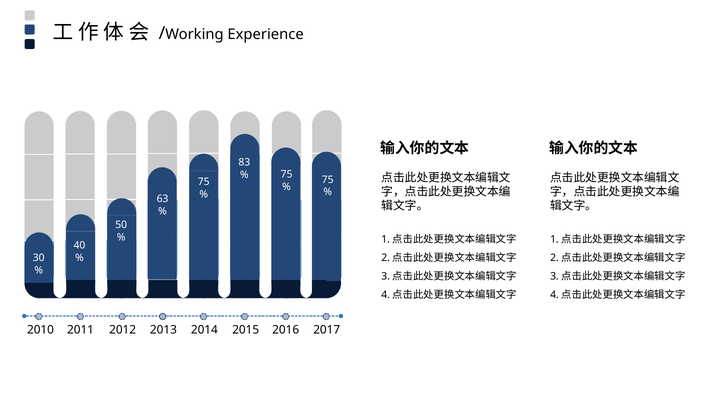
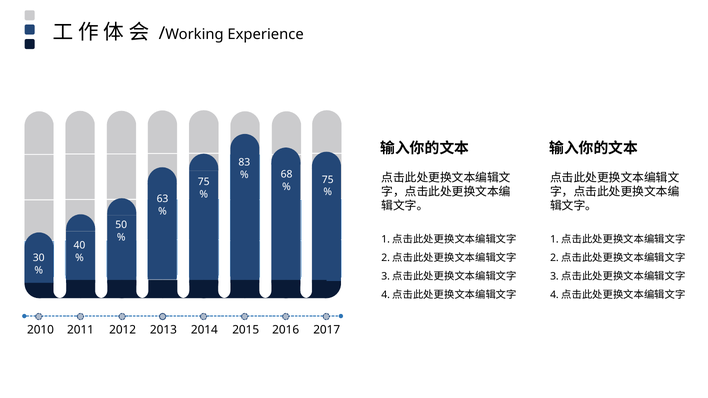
75 at (287, 175): 75 -> 68
